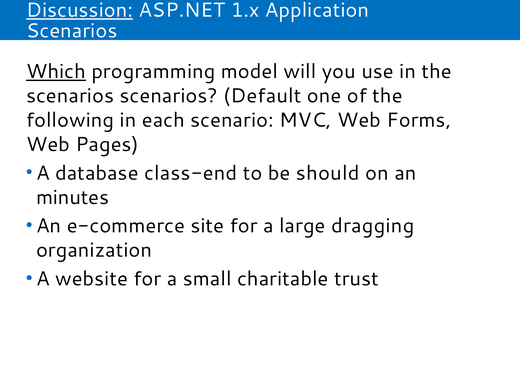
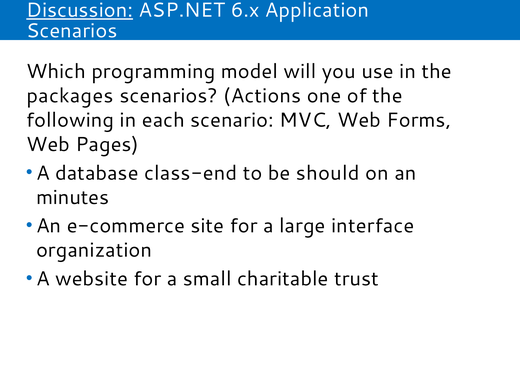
1.x: 1.x -> 6.x
Which underline: present -> none
scenarios at (70, 96): scenarios -> packages
Default: Default -> Actions
dragging: dragging -> interface
